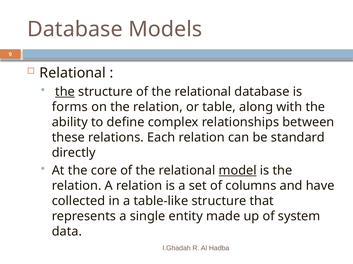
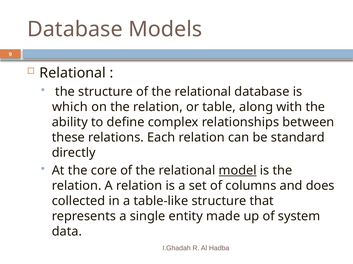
the at (65, 92) underline: present -> none
forms: forms -> which
have: have -> does
